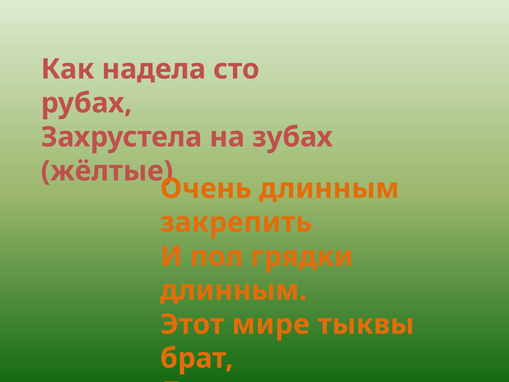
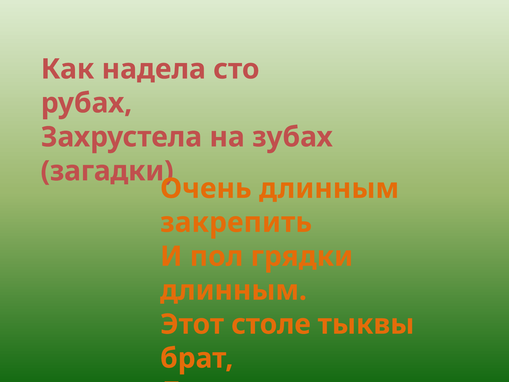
жёлтые: жёлтые -> загадки
мире: мире -> столе
